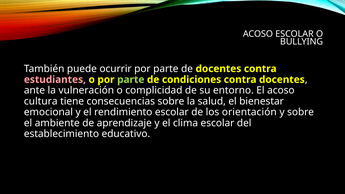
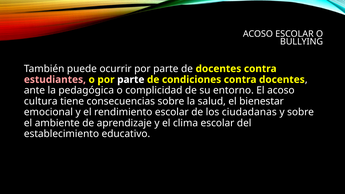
parte at (131, 80) colour: light green -> white
vulneración: vulneración -> pedagógica
orientación: orientación -> ciudadanas
